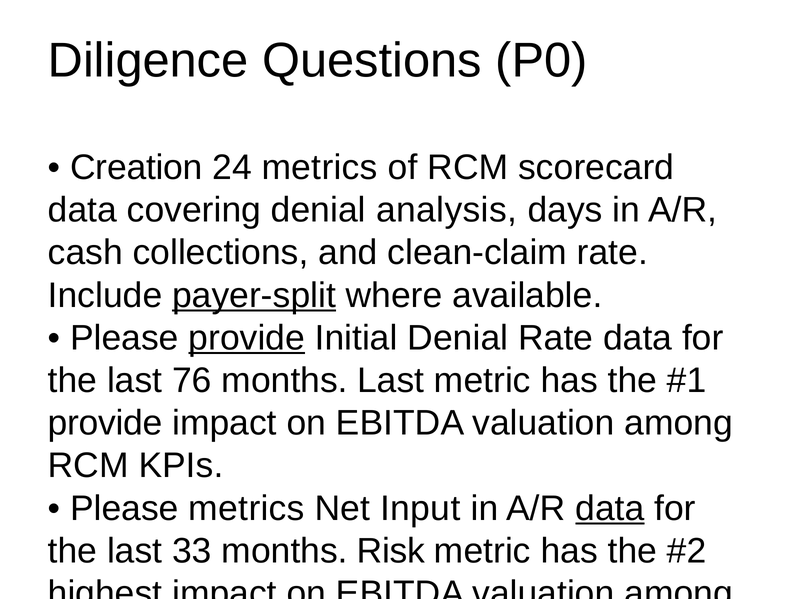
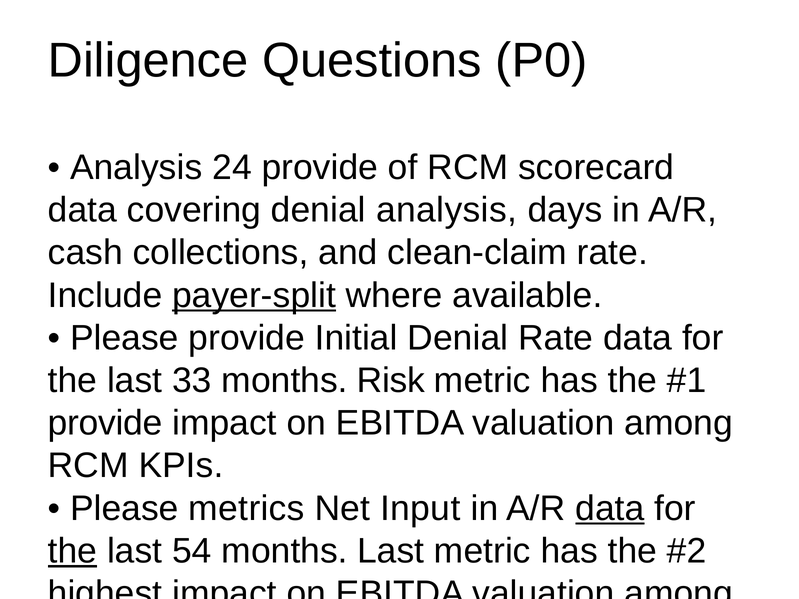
Creation at (136, 168): Creation -> Analysis
24 metrics: metrics -> provide
provide at (247, 338) underline: present -> none
76: 76 -> 33
months Last: Last -> Risk
the at (72, 551) underline: none -> present
33: 33 -> 54
months Risk: Risk -> Last
